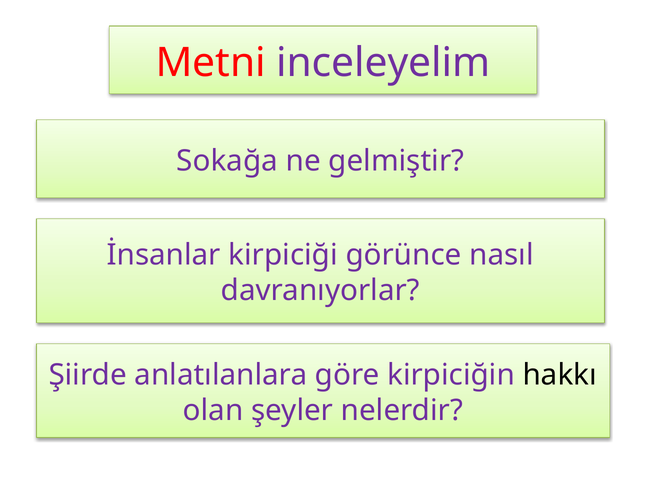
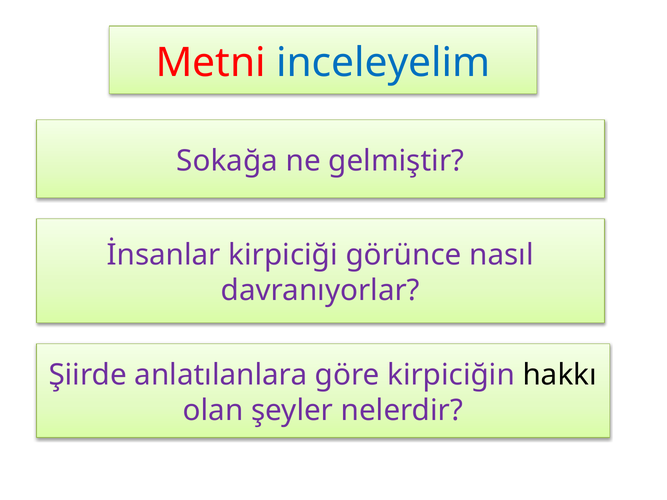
inceleyelim colour: purple -> blue
